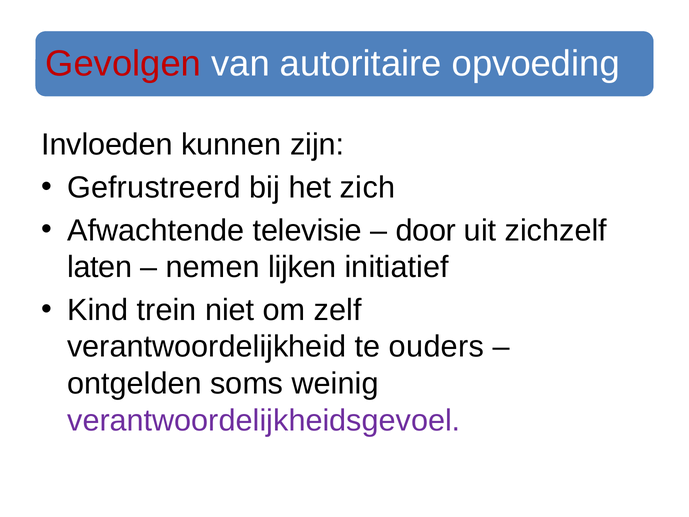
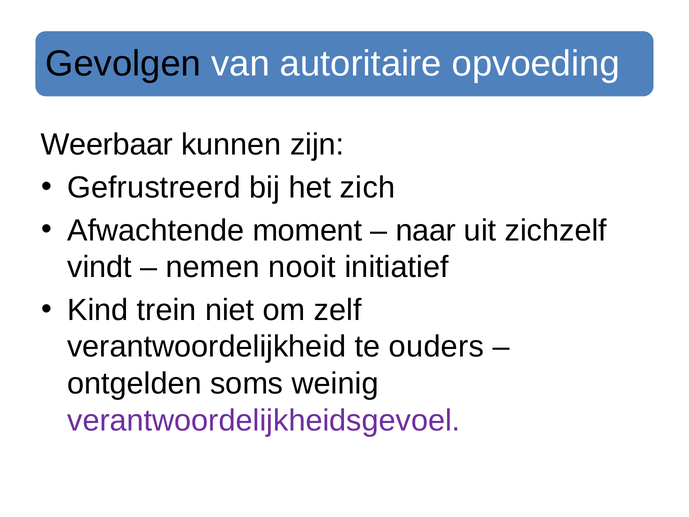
Gevolgen colour: red -> black
Invloeden: Invloeden -> Weerbaar
televisie: televisie -> moment
door: door -> naar
laten: laten -> vindt
lijken: lijken -> nooit
